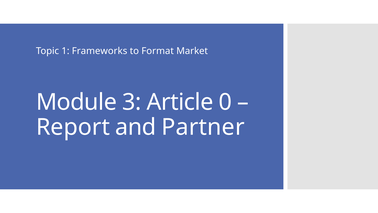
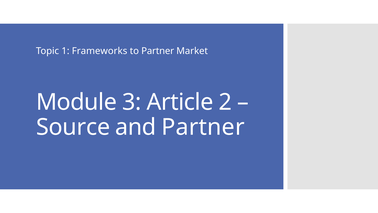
to Format: Format -> Partner
0: 0 -> 2
Report: Report -> Source
